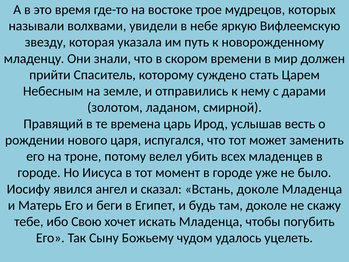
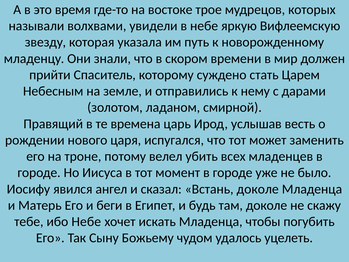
ибо Свою: Свою -> Небе
